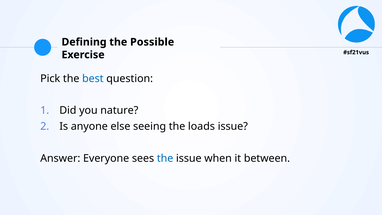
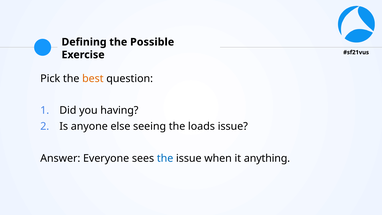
best colour: blue -> orange
nature: nature -> having
between: between -> anything
